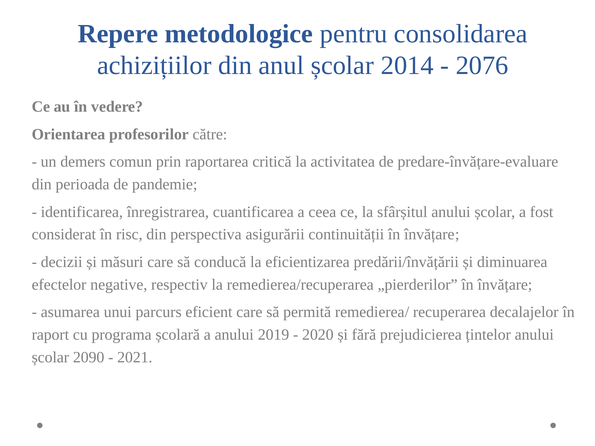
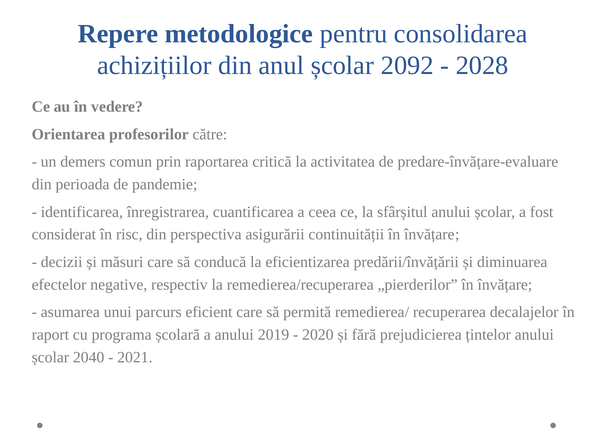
2014: 2014 -> 2092
2076: 2076 -> 2028
2090: 2090 -> 2040
